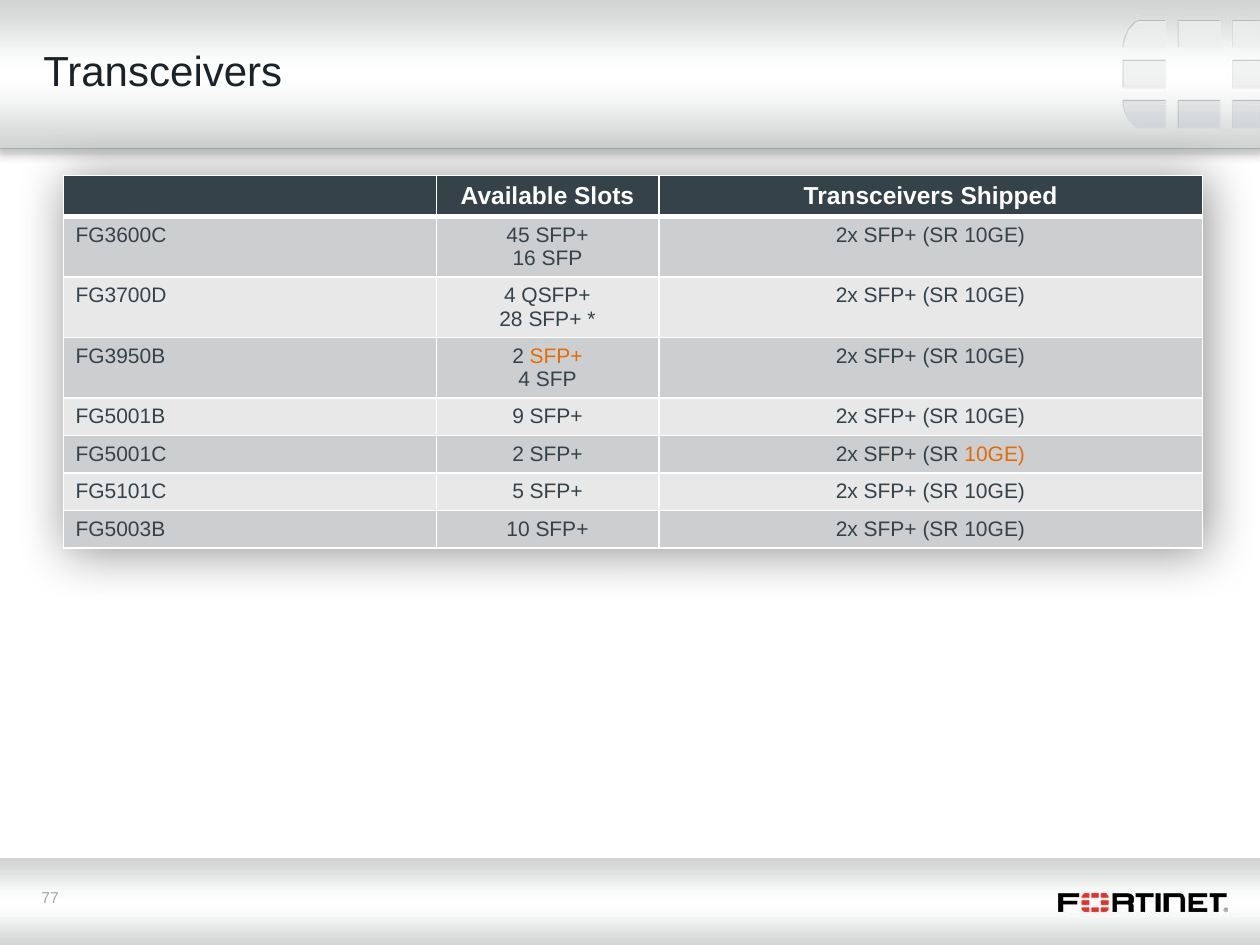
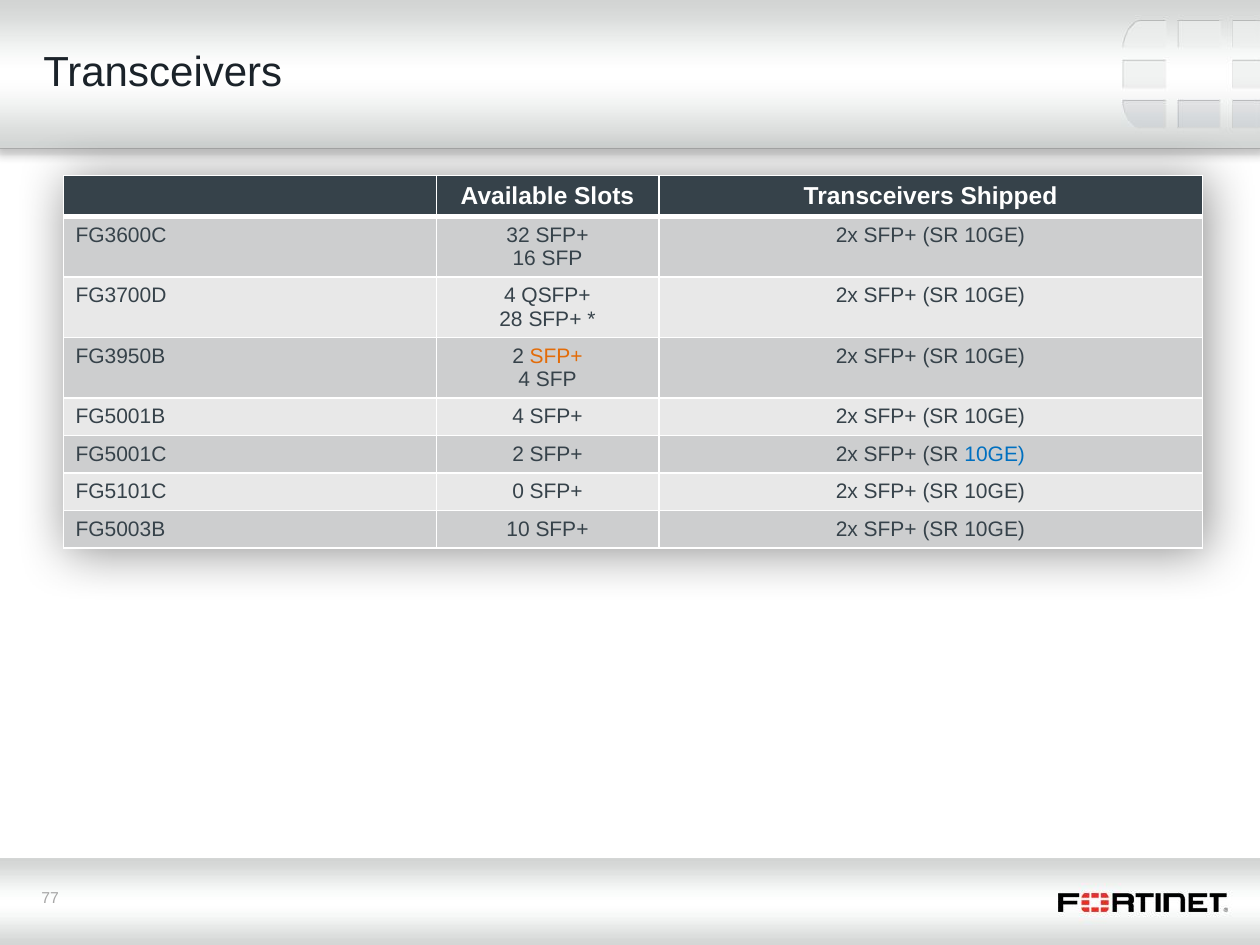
45: 45 -> 32
FG5001B 9: 9 -> 4
10GE at (995, 454) colour: orange -> blue
5: 5 -> 0
